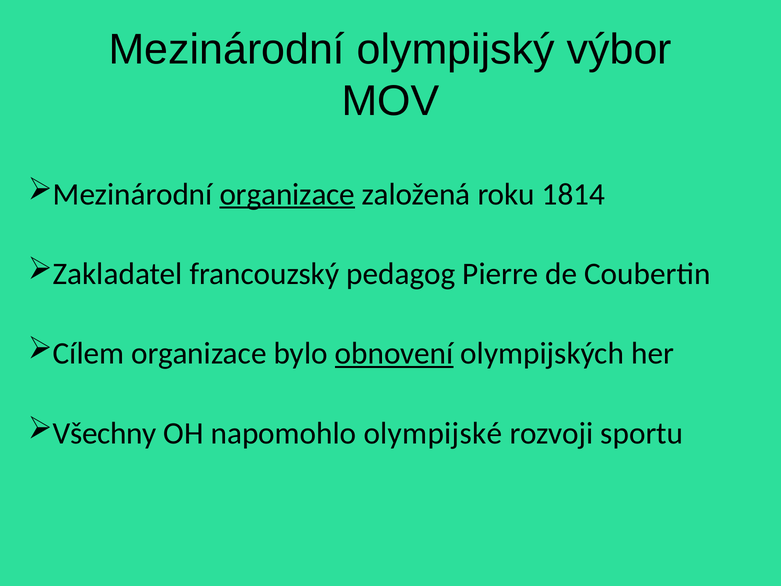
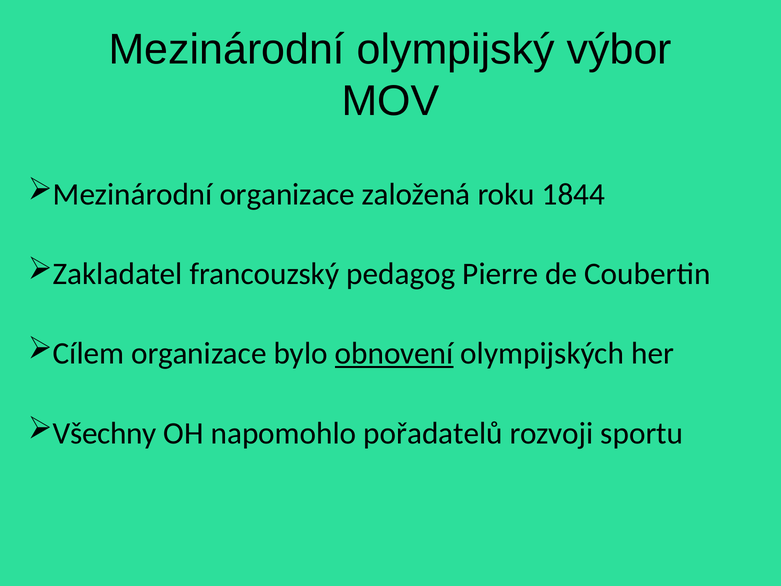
organizace at (287, 194) underline: present -> none
1814: 1814 -> 1844
olympijské: olympijské -> pořadatelů
